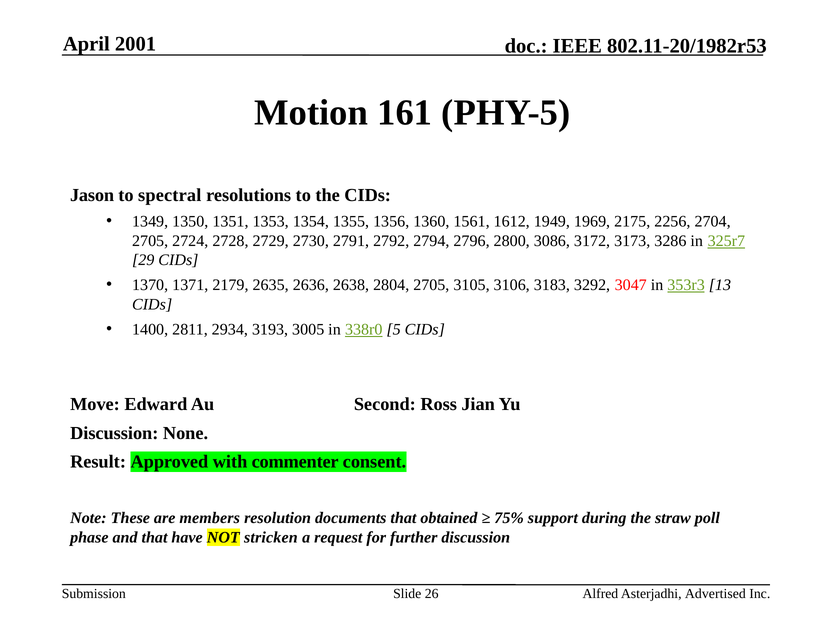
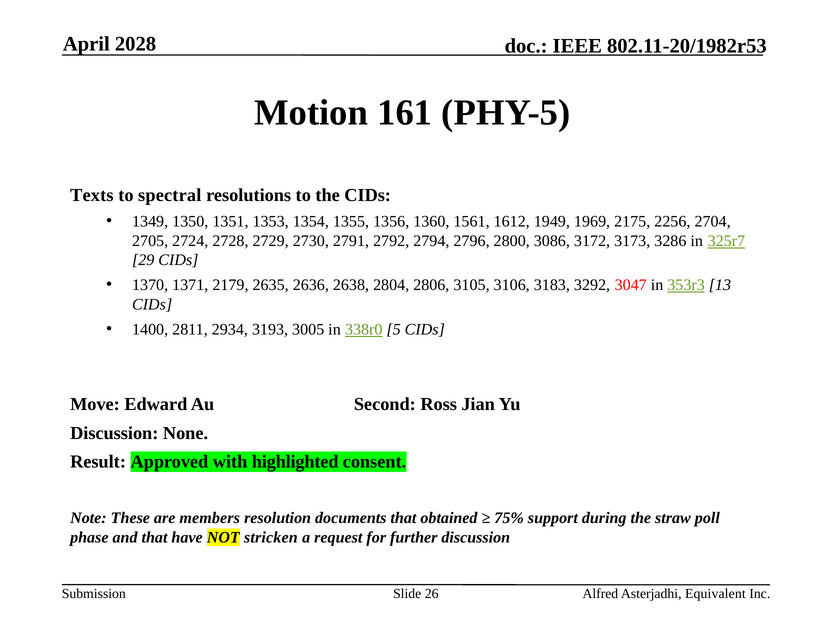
2001: 2001 -> 2028
Jason: Jason -> Texts
2804 2705: 2705 -> 2806
commenter: commenter -> highlighted
Advertised: Advertised -> Equivalent
